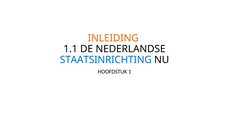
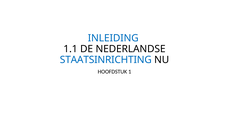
INLEIDING colour: orange -> blue
